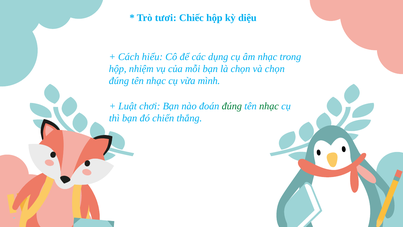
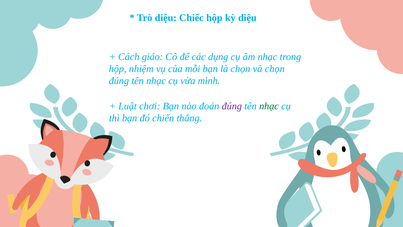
Trò tươi: tươi -> diệu
hiểu: hiểu -> giáo
đúng at (232, 106) colour: green -> purple
